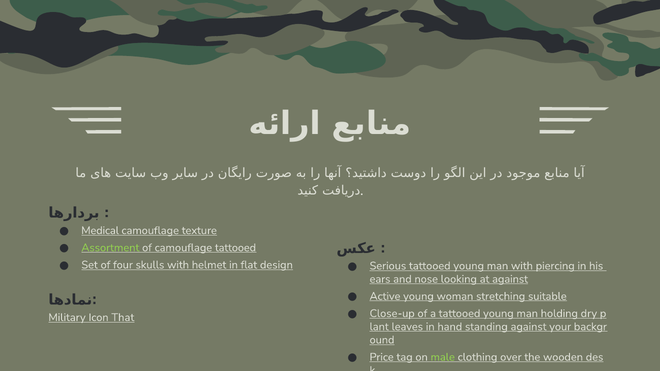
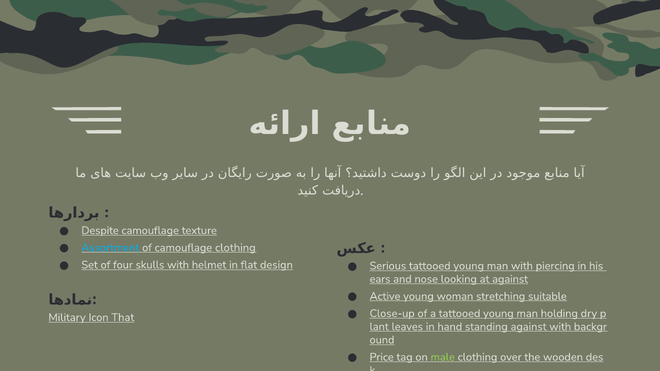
Medical: Medical -> Despite
Assortment colour: light green -> light blue
camouflage tattooed: tattooed -> clothing
against your: your -> with
